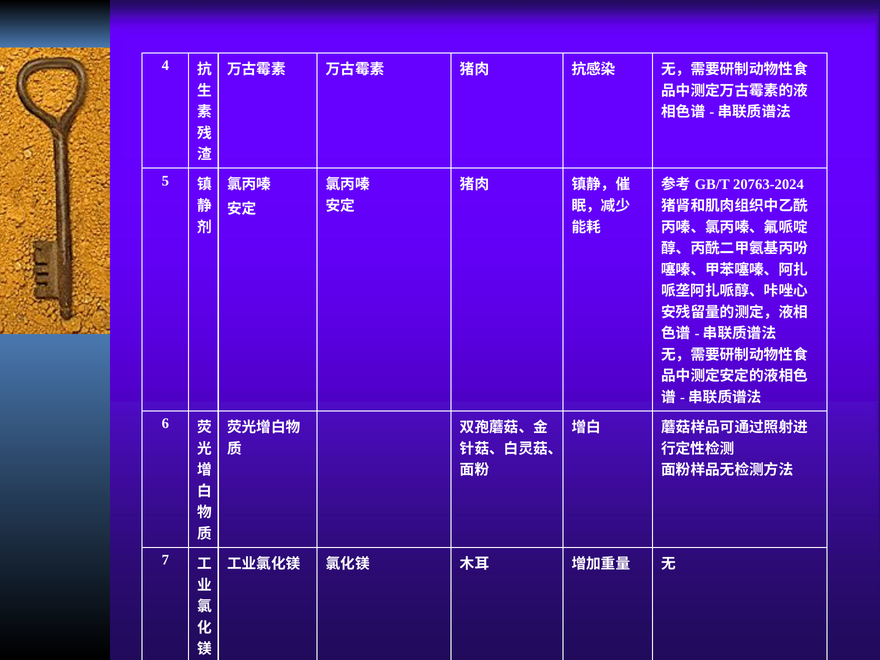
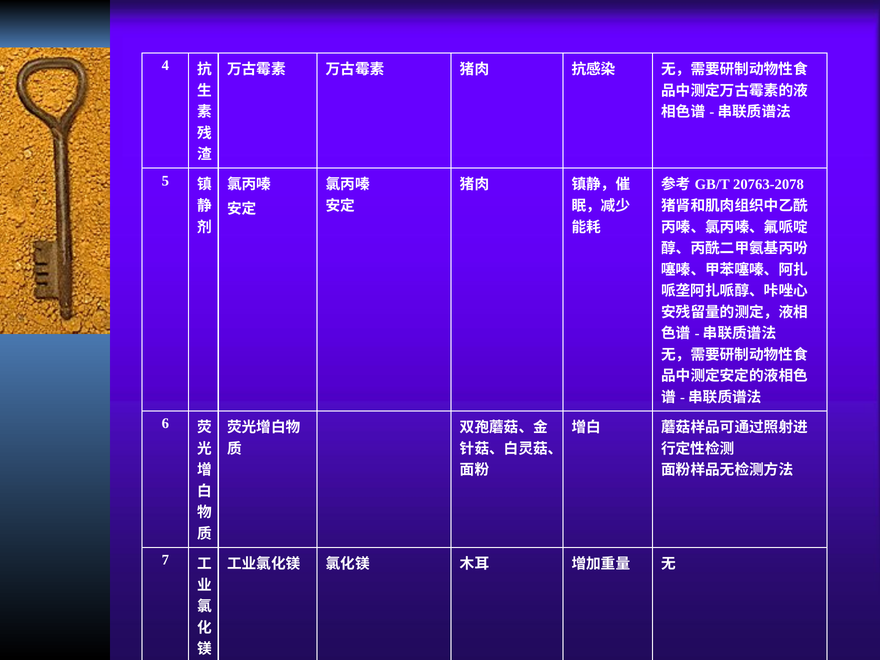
20763-2024: 20763-2024 -> 20763-2078
